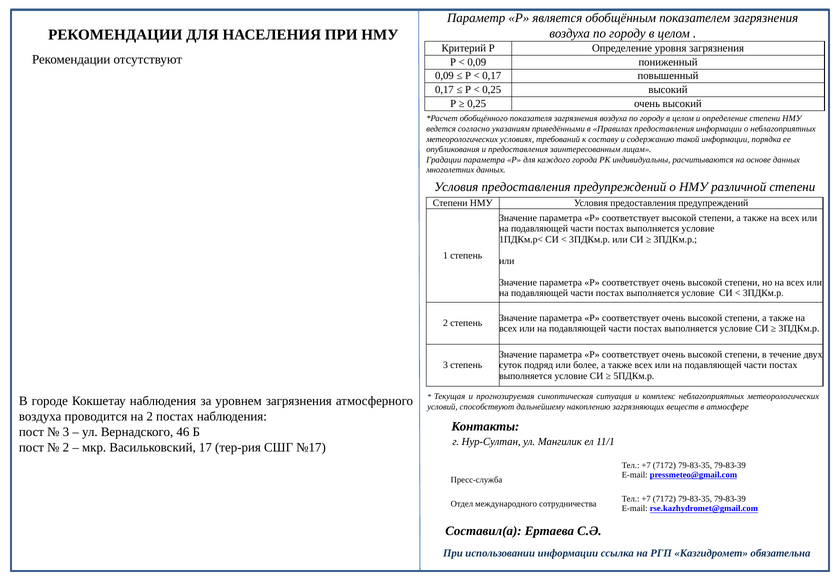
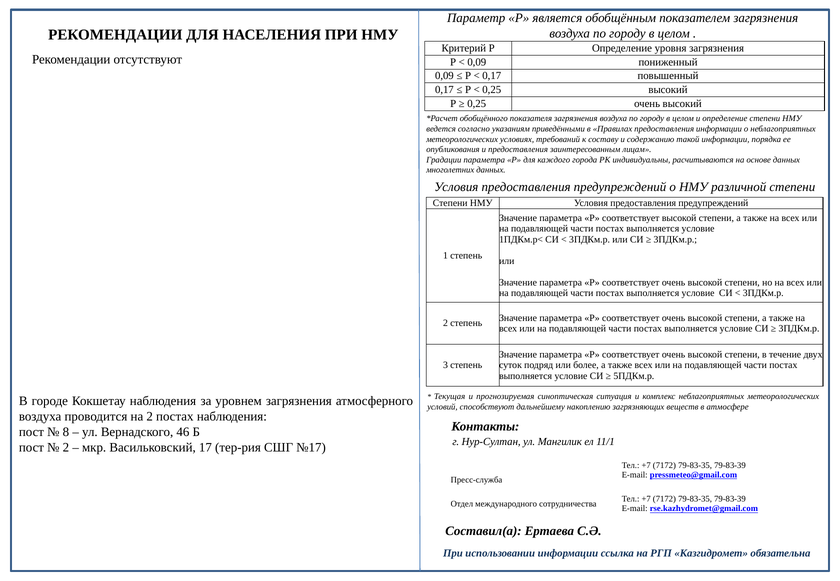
3 at (66, 433): 3 -> 8
